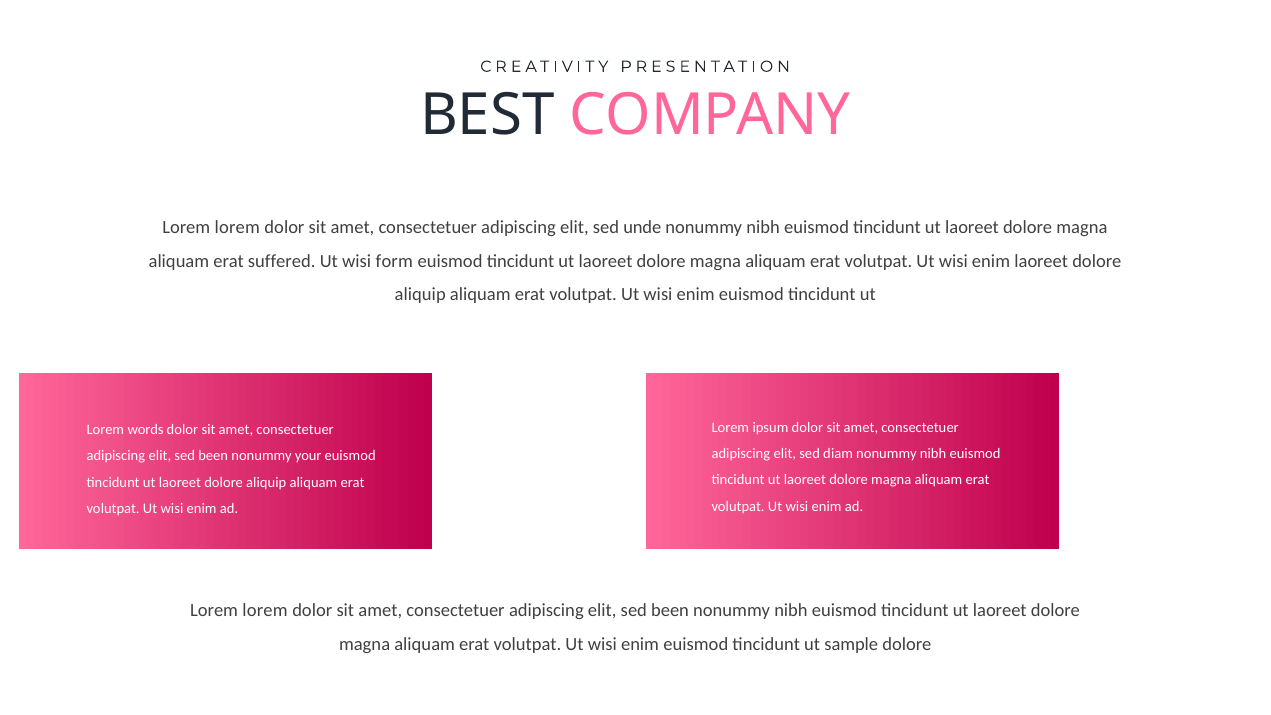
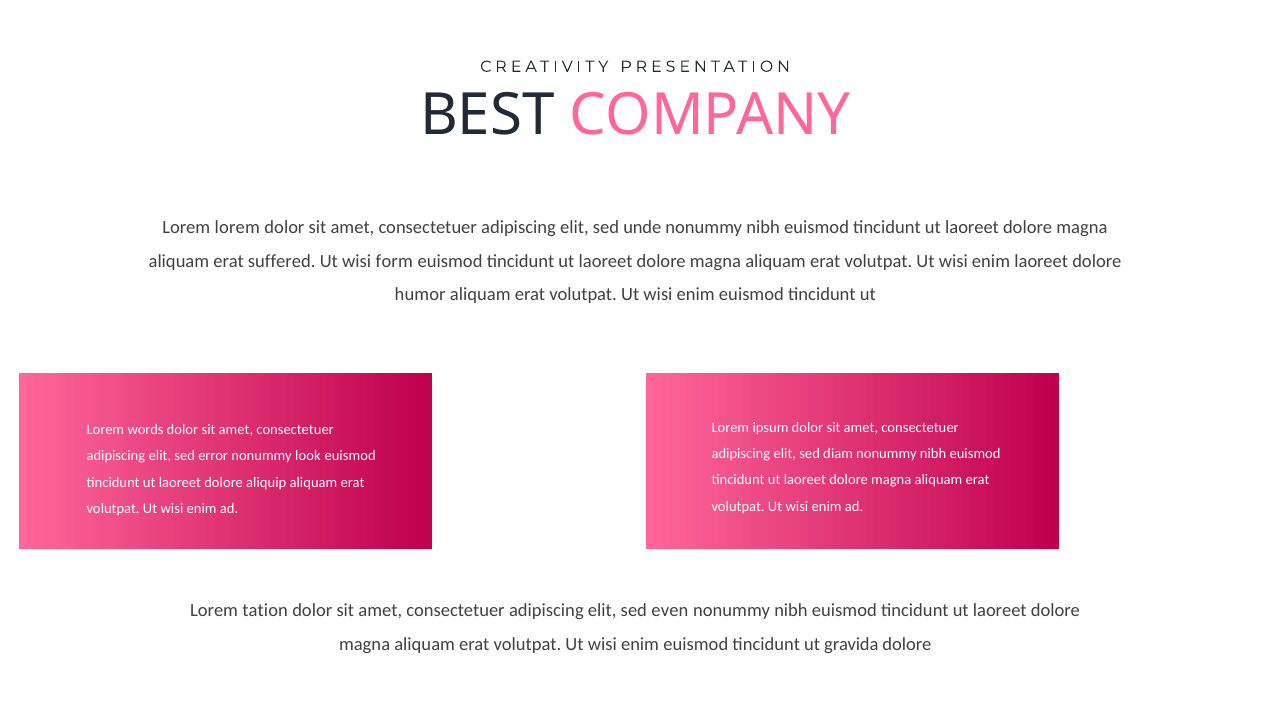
aliquip at (420, 295): aliquip -> humor
been at (213, 456): been -> error
your: your -> look
lorem at (265, 611): lorem -> tation
been at (670, 611): been -> even
sample: sample -> gravida
